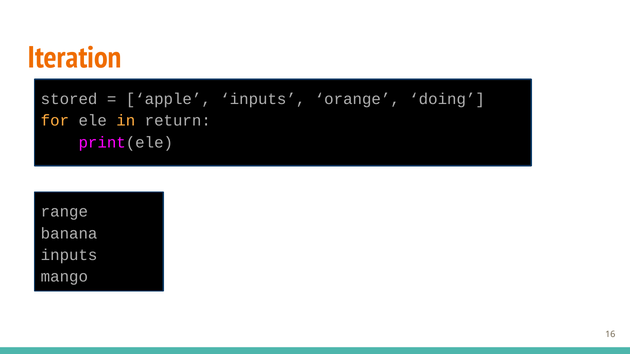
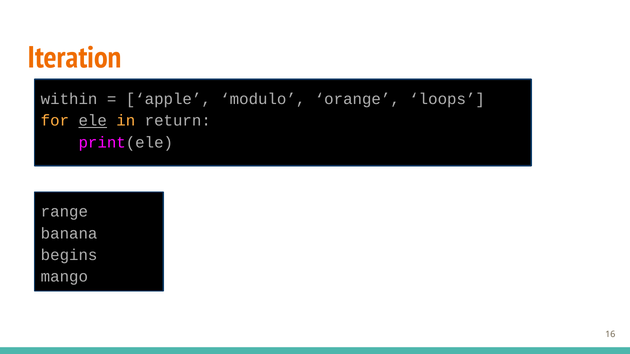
stored: stored -> within
apple inputs: inputs -> modulo
doing: doing -> loops
ele underline: none -> present
inputs at (69, 255): inputs -> begins
